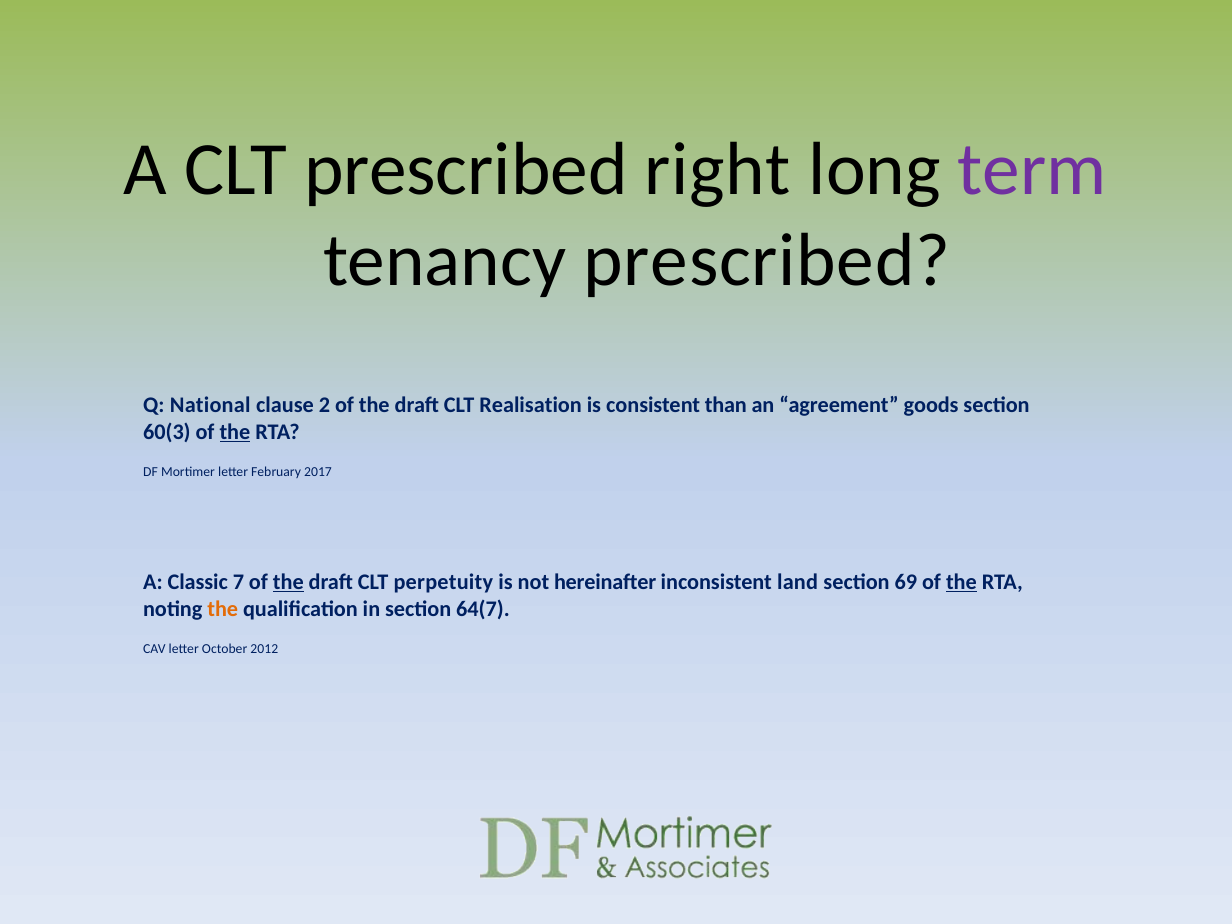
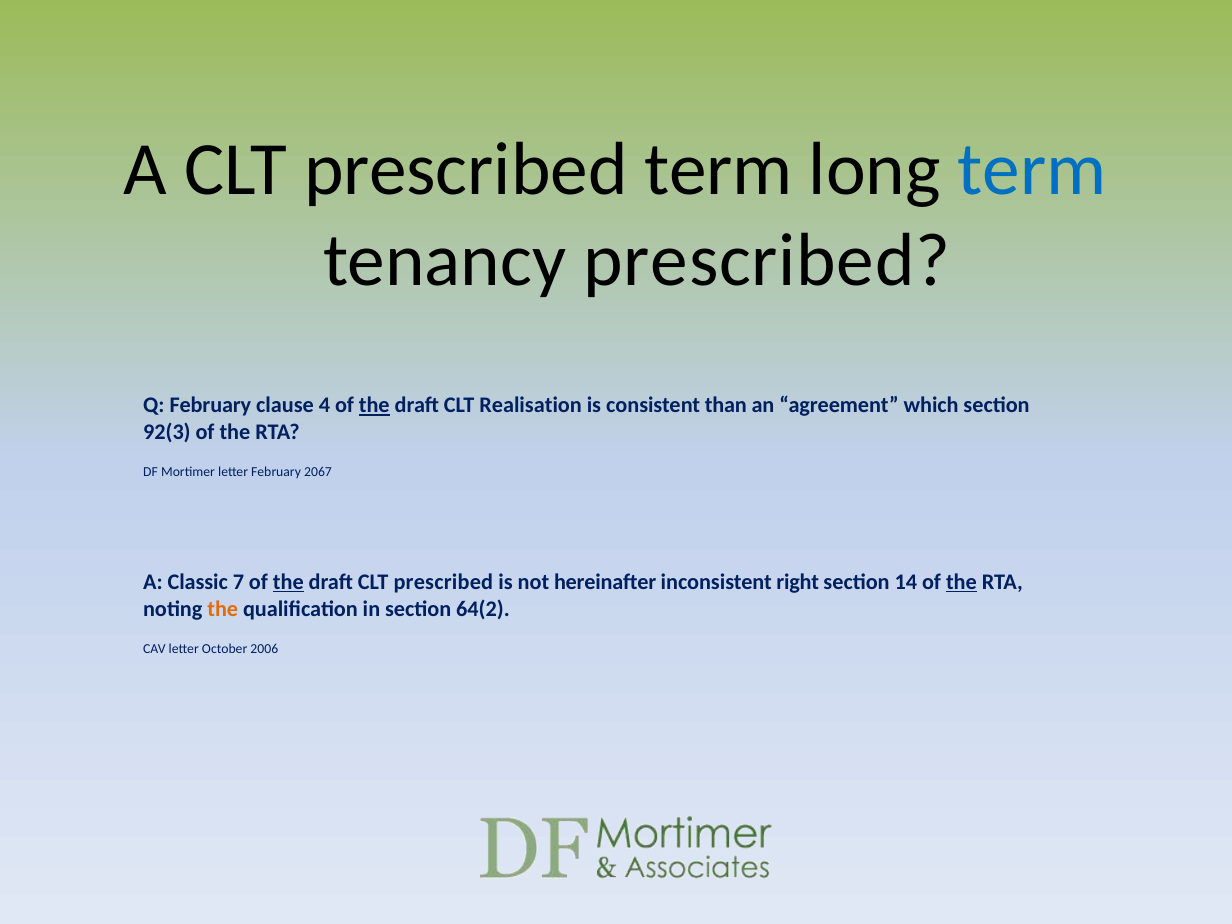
prescribed right: right -> term
term at (1032, 170) colour: purple -> blue
Q National: National -> February
2: 2 -> 4
the at (374, 405) underline: none -> present
goods: goods -> which
60(3: 60(3 -> 92(3
the at (235, 432) underline: present -> none
2017: 2017 -> 2067
draft CLT perpetuity: perpetuity -> prescribed
land: land -> right
69: 69 -> 14
64(7: 64(7 -> 64(2
2012: 2012 -> 2006
